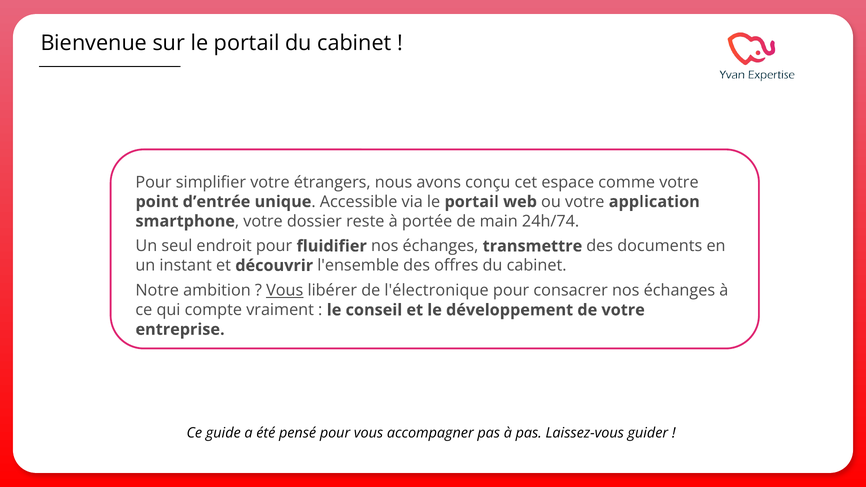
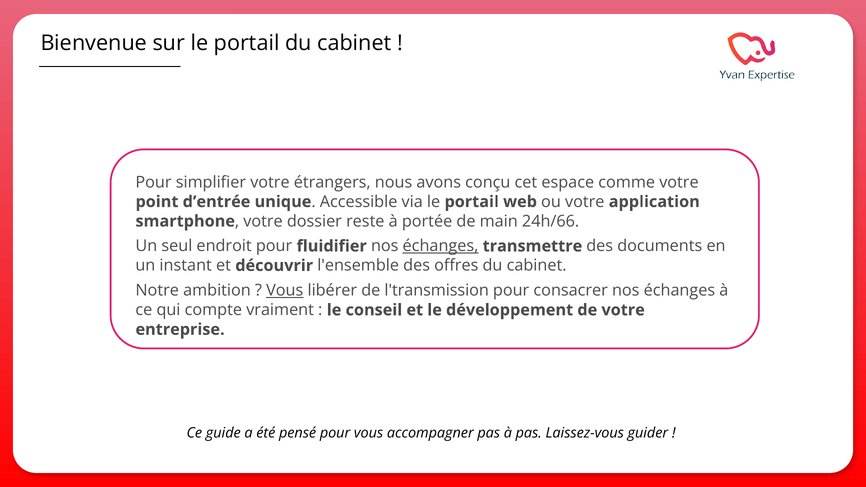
24h/74: 24h/74 -> 24h/66
échanges at (440, 246) underline: none -> present
l'électronique: l'électronique -> l'transmission
